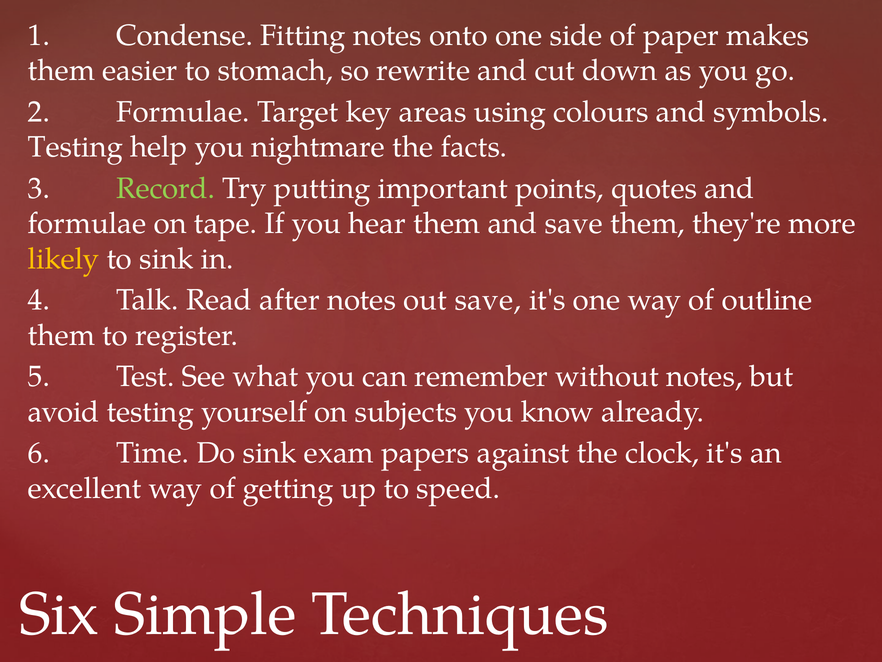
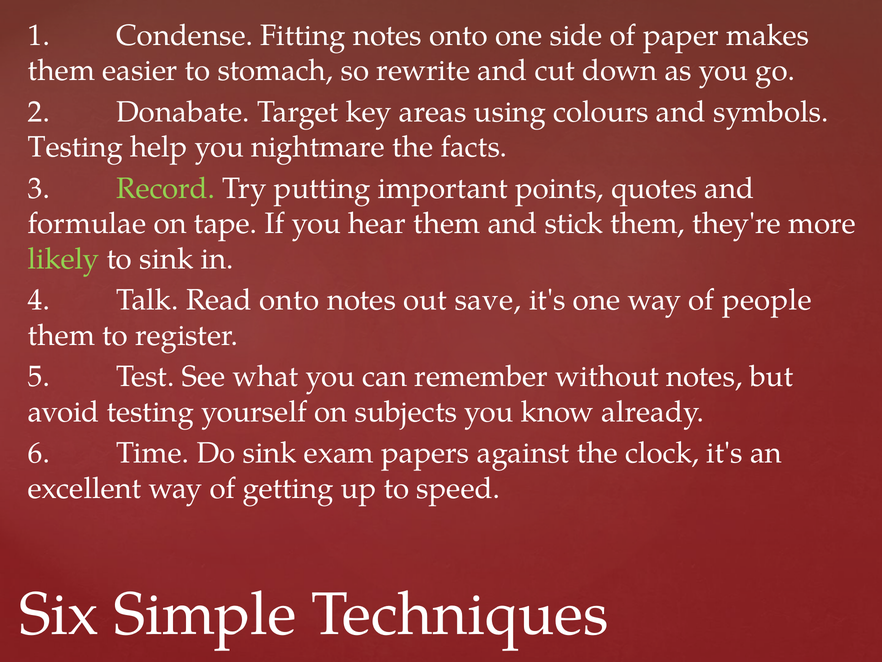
2 Formulae: Formulae -> Donabate
and save: save -> stick
likely colour: yellow -> light green
Read after: after -> onto
outline: outline -> people
